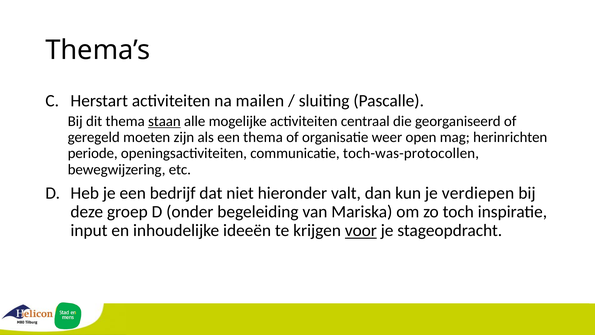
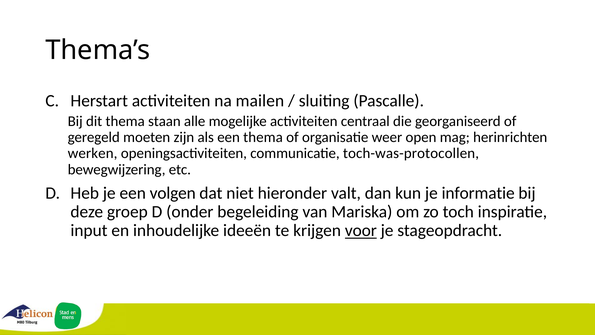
staan underline: present -> none
periode: periode -> werken
bedrijf: bedrijf -> volgen
verdiepen: verdiepen -> informatie
